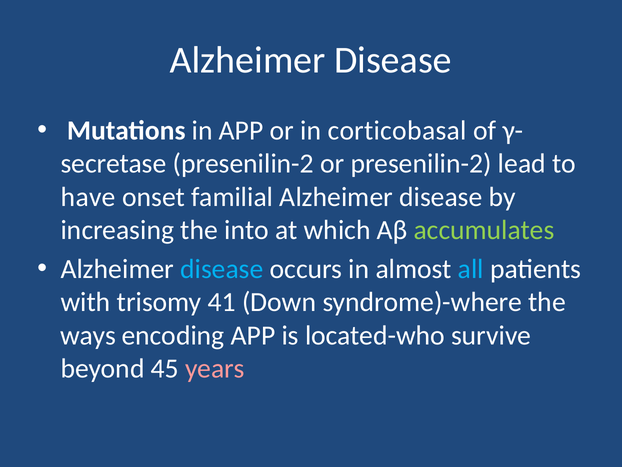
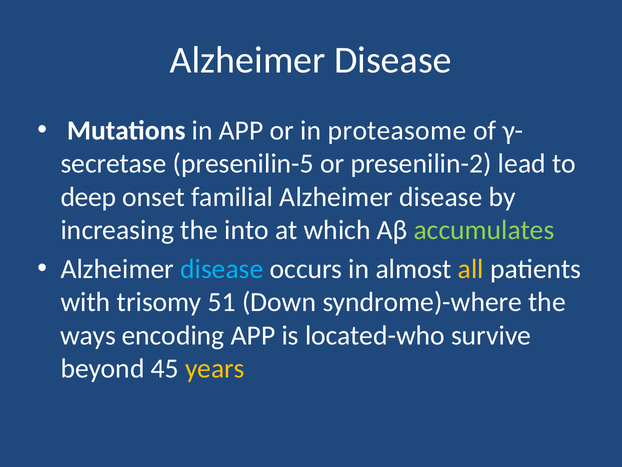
corticobasal: corticobasal -> proteasome
presenilin-2 at (243, 164): presenilin-2 -> presenilin-5
have: have -> deep
all colour: light blue -> yellow
41: 41 -> 51
years colour: pink -> yellow
